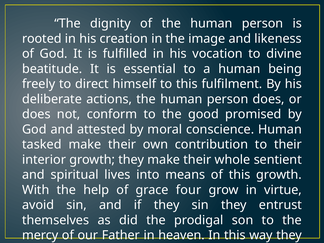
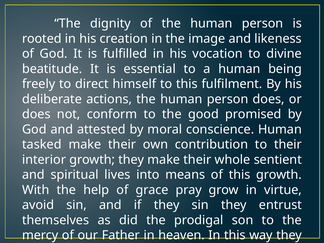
four: four -> pray
